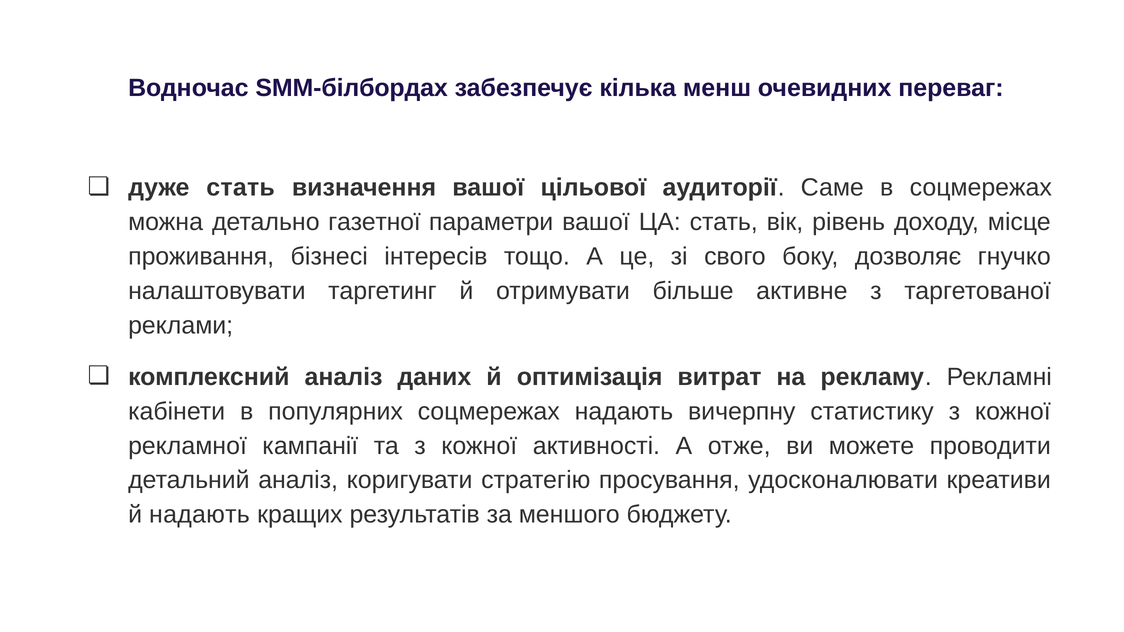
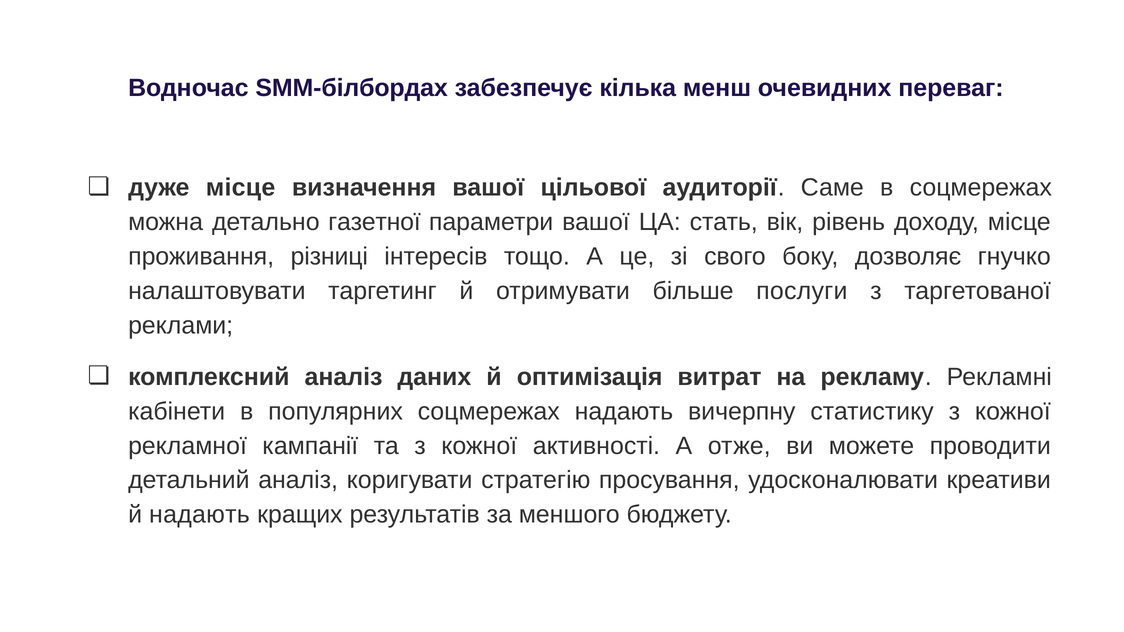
дуже стать: стать -> місце
бізнесі: бізнесі -> різниці
активне: активне -> послуги
